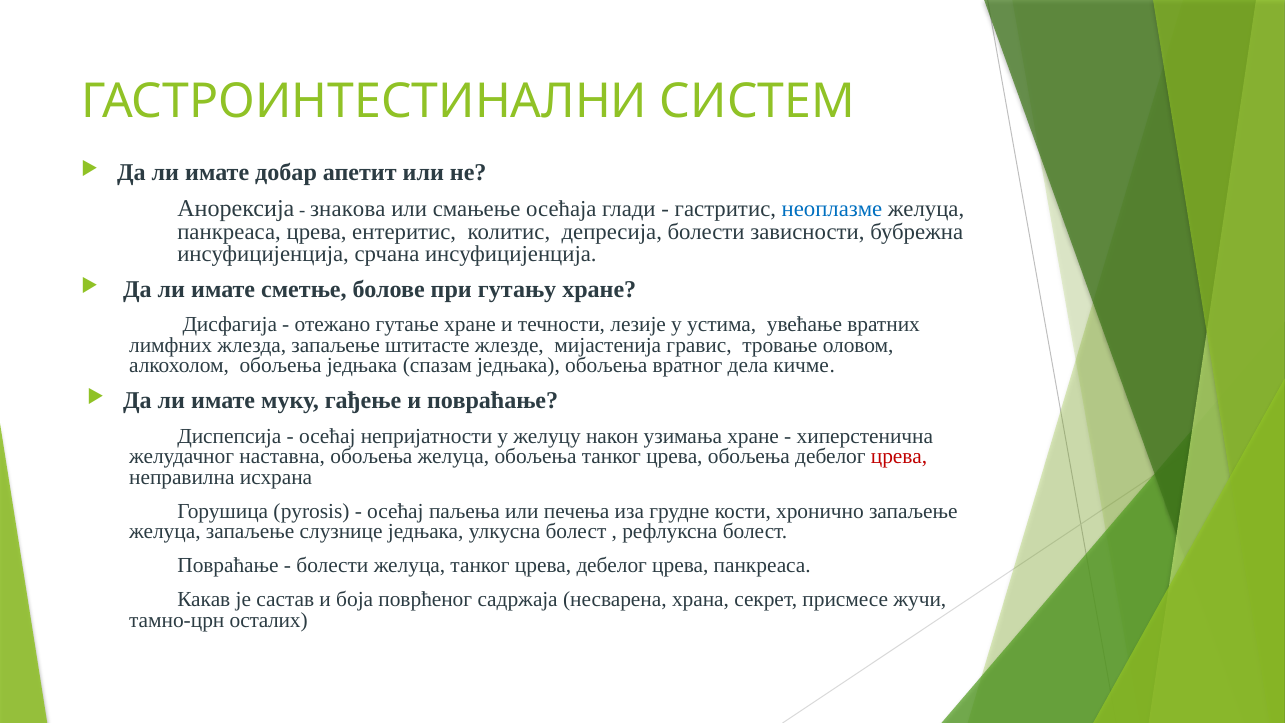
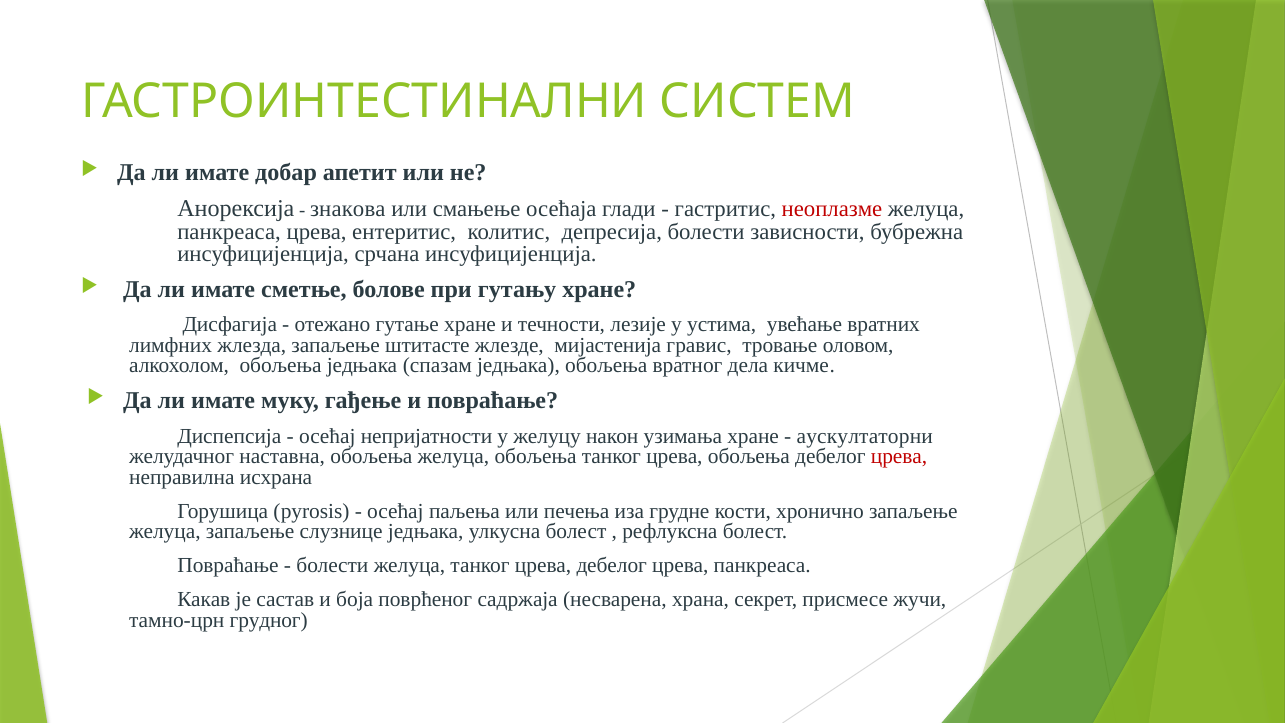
неоплазме colour: blue -> red
хиперстенична: хиперстенична -> аускултаторни
осталих: осталих -> грудног
